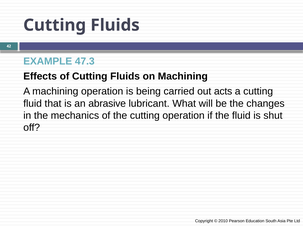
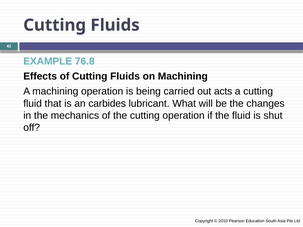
47.3: 47.3 -> 76.8
abrasive: abrasive -> carbides
